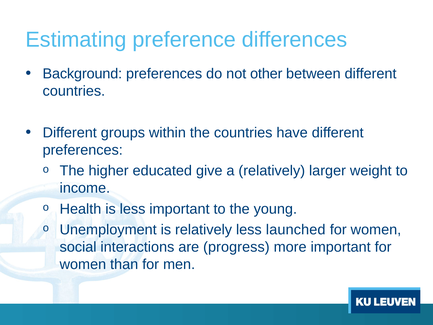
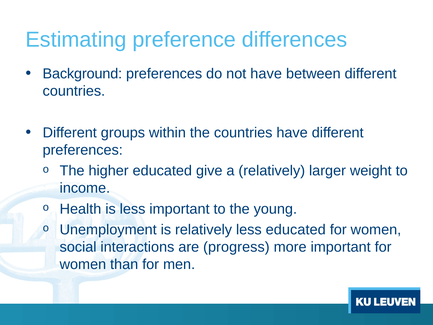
not other: other -> have
less launched: launched -> educated
